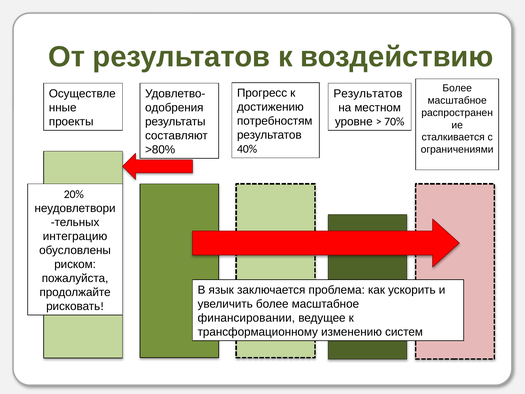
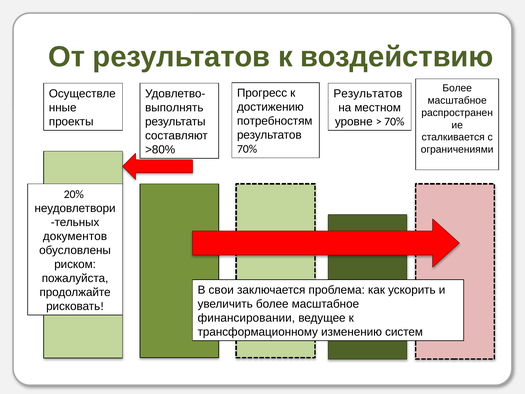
одобрения: одобрения -> выполнять
40% at (247, 149): 40% -> 70%
интеграцию: интеграцию -> документов
язык: язык -> свои
